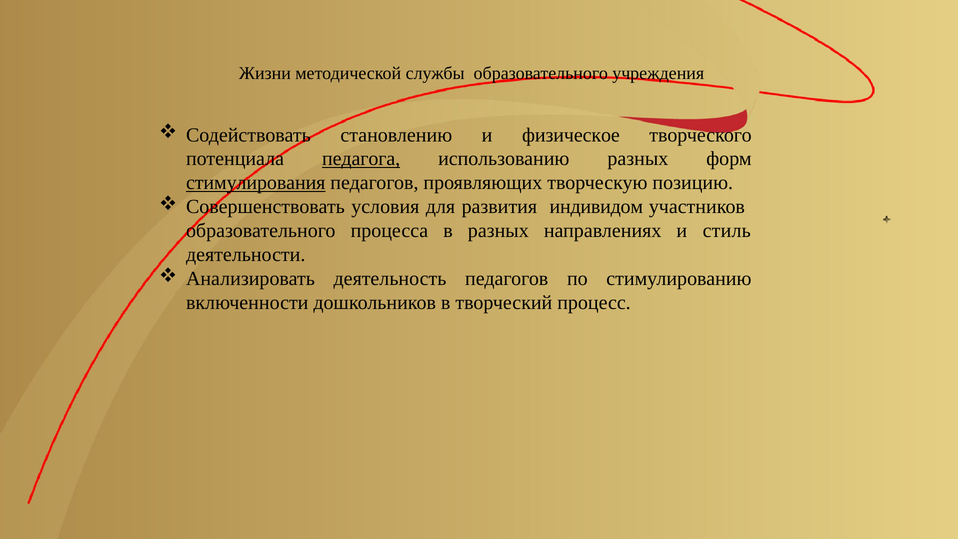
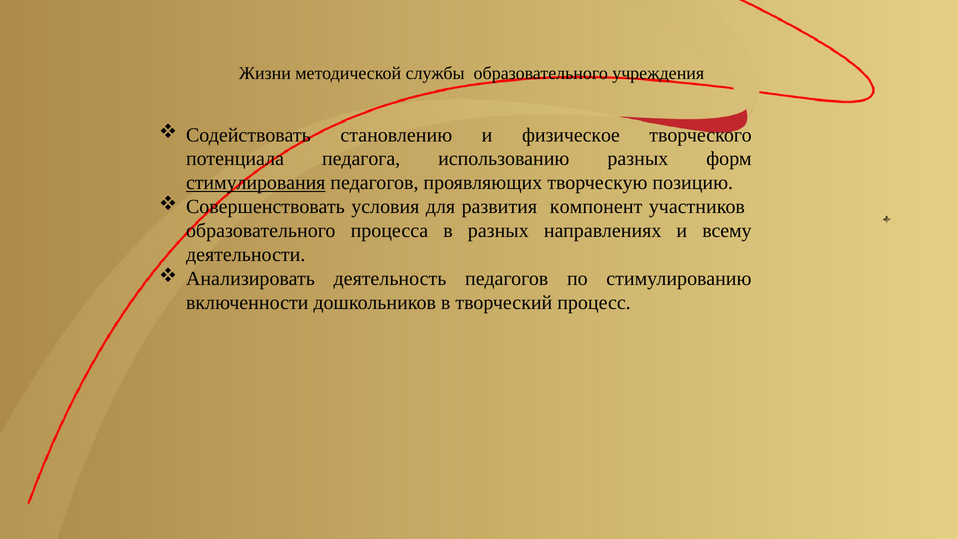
педагога underline: present -> none
индивидом: индивидом -> компонент
стиль: стиль -> всему
